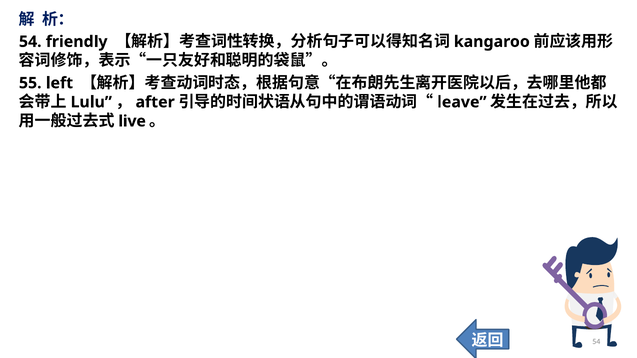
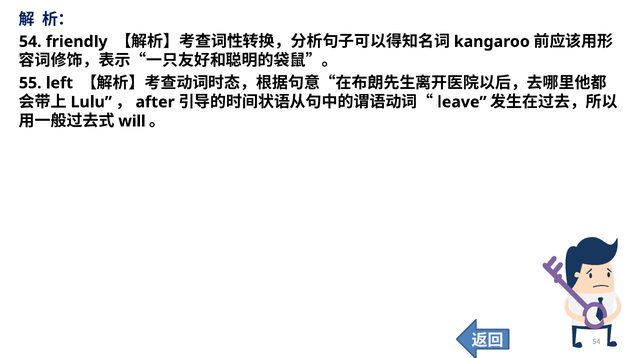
live: live -> will
